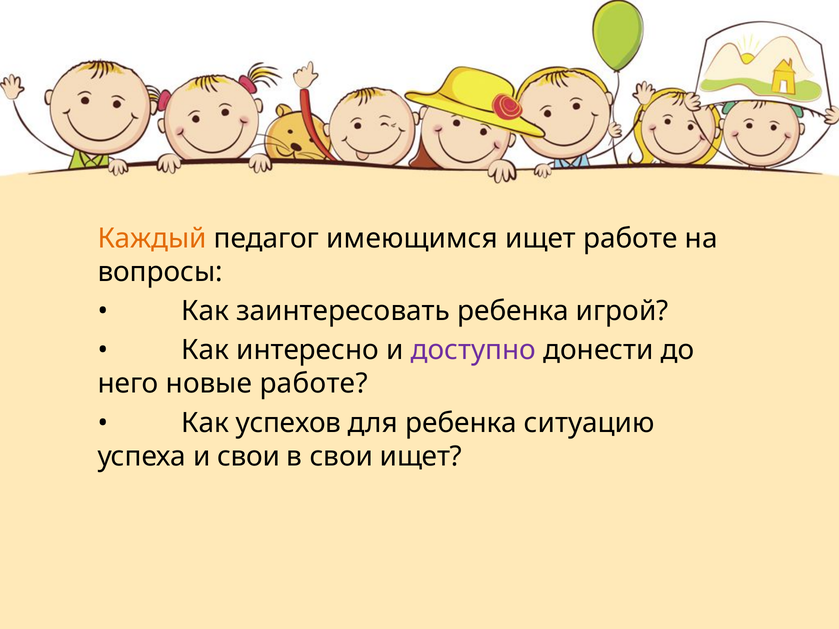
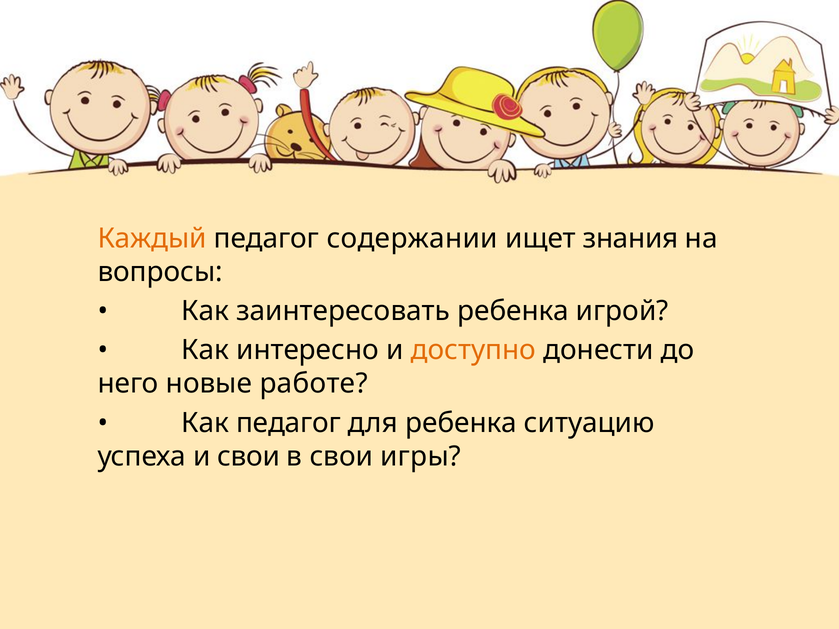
имеющимся: имеющимся -> содержании
ищет работе: работе -> знания
доступно colour: purple -> orange
Как успехов: успехов -> педагог
свои ищет: ищет -> игры
